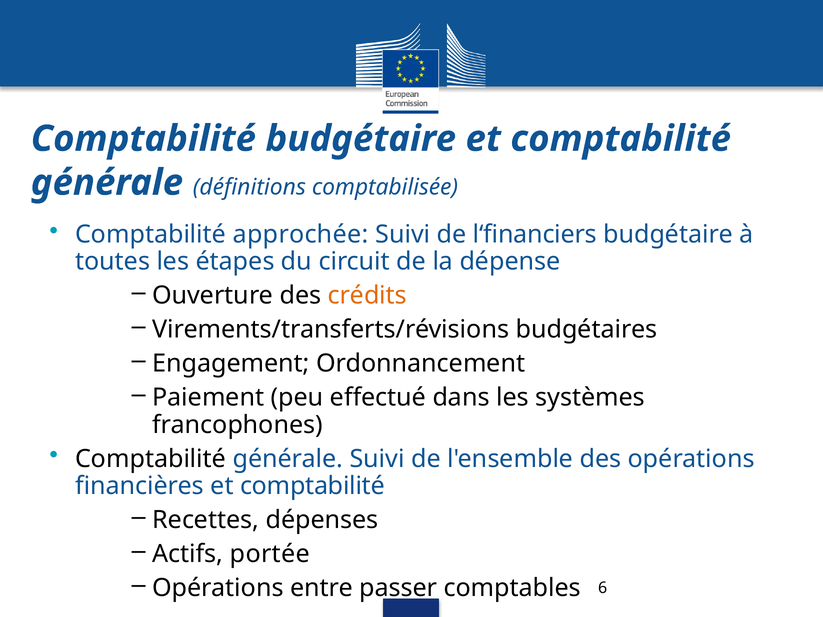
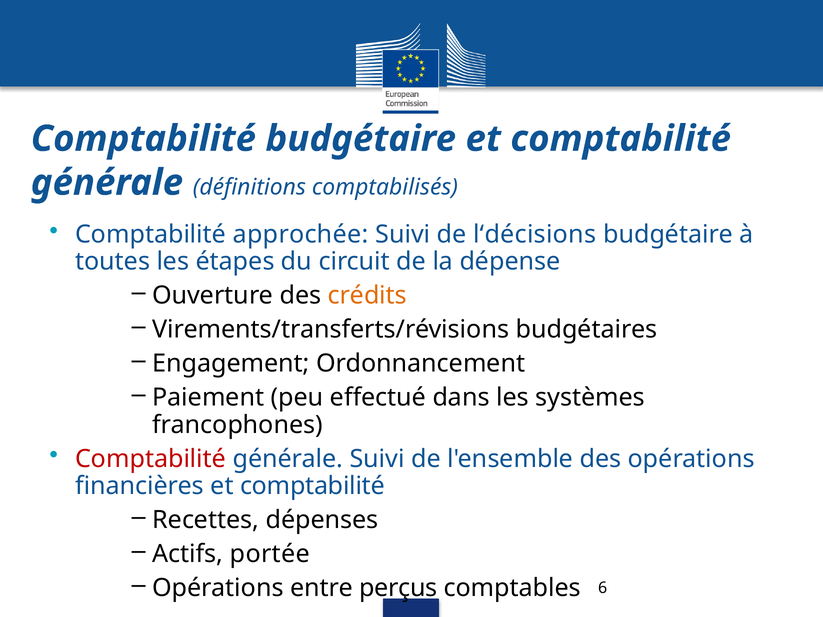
comptabilisée: comptabilisée -> comptabilisés
l‘financiers: l‘financiers -> l‘décisions
Comptabilité at (151, 459) colour: black -> red
passer: passer -> perçus
